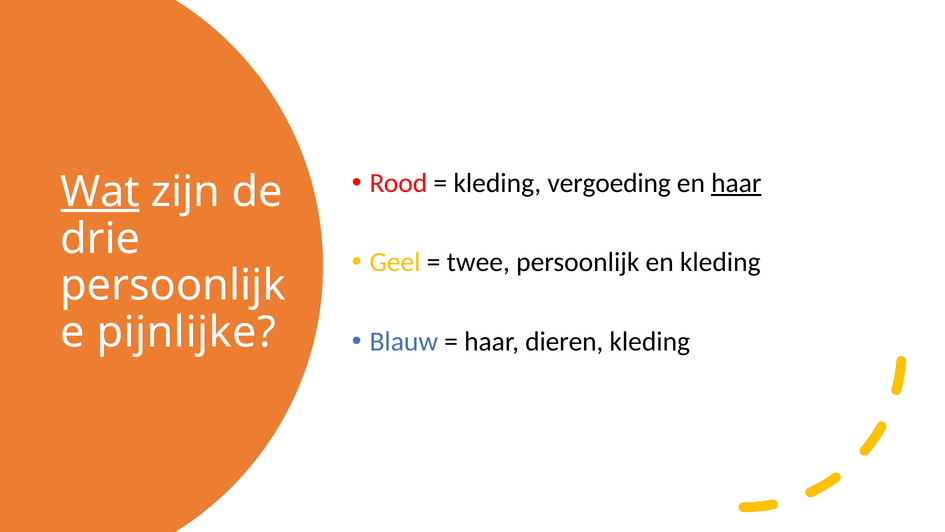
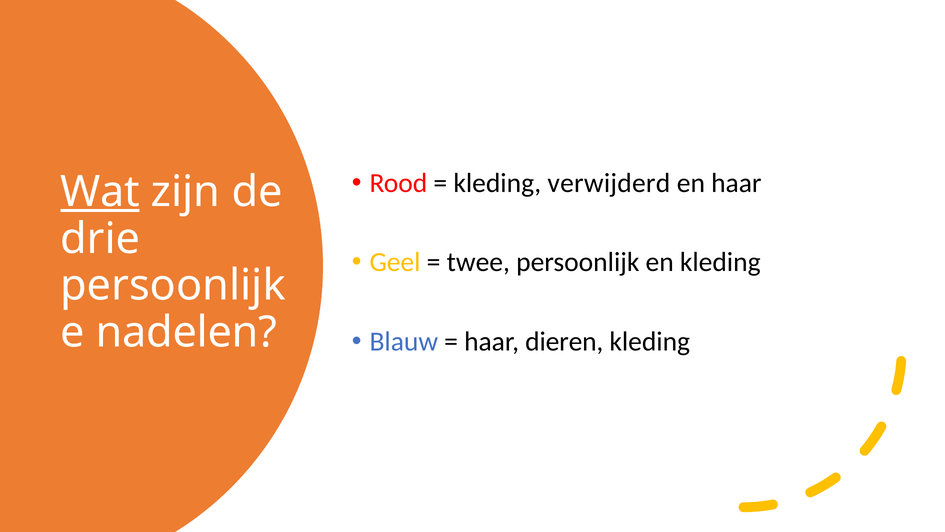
vergoeding: vergoeding -> verwijderd
haar at (736, 183) underline: present -> none
pijnlijke: pijnlijke -> nadelen
